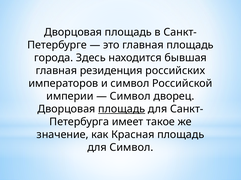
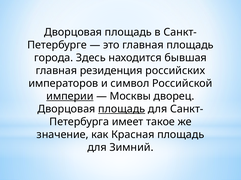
империи underline: none -> present
Символ at (130, 97): Символ -> Москвы
для Символ: Символ -> Зимний
